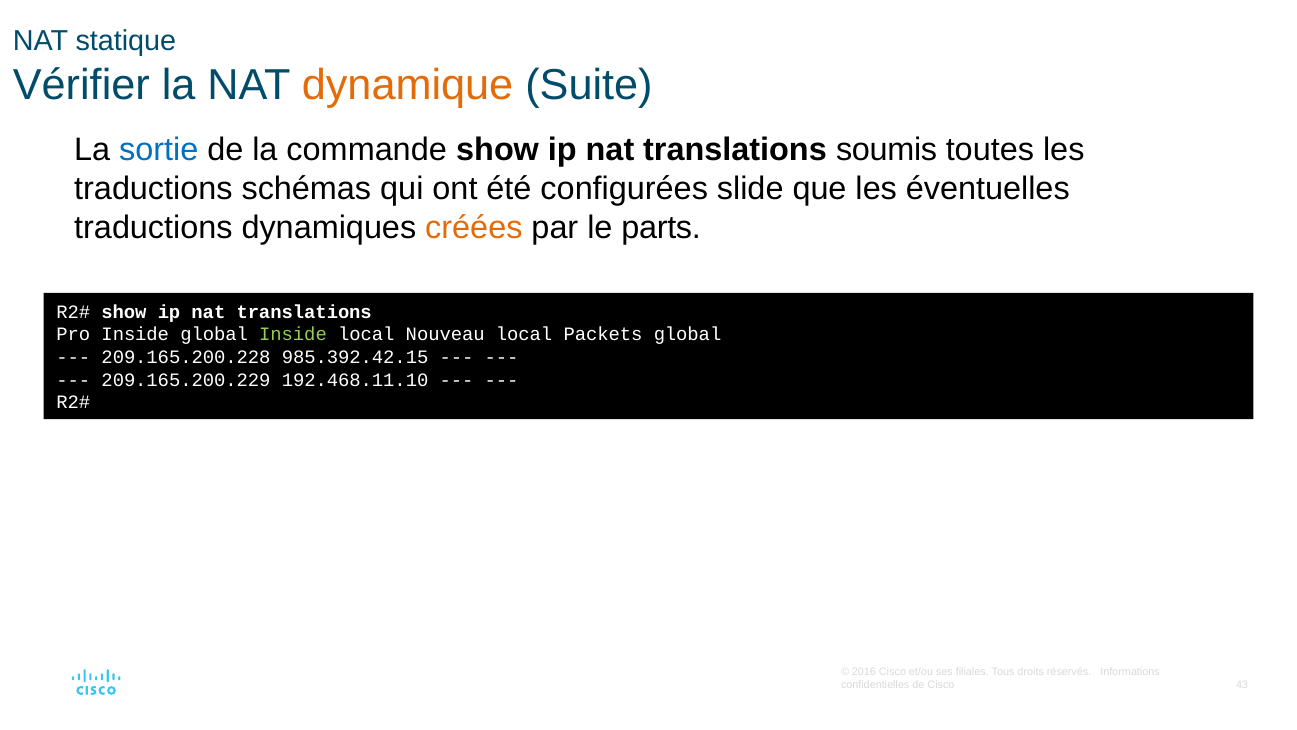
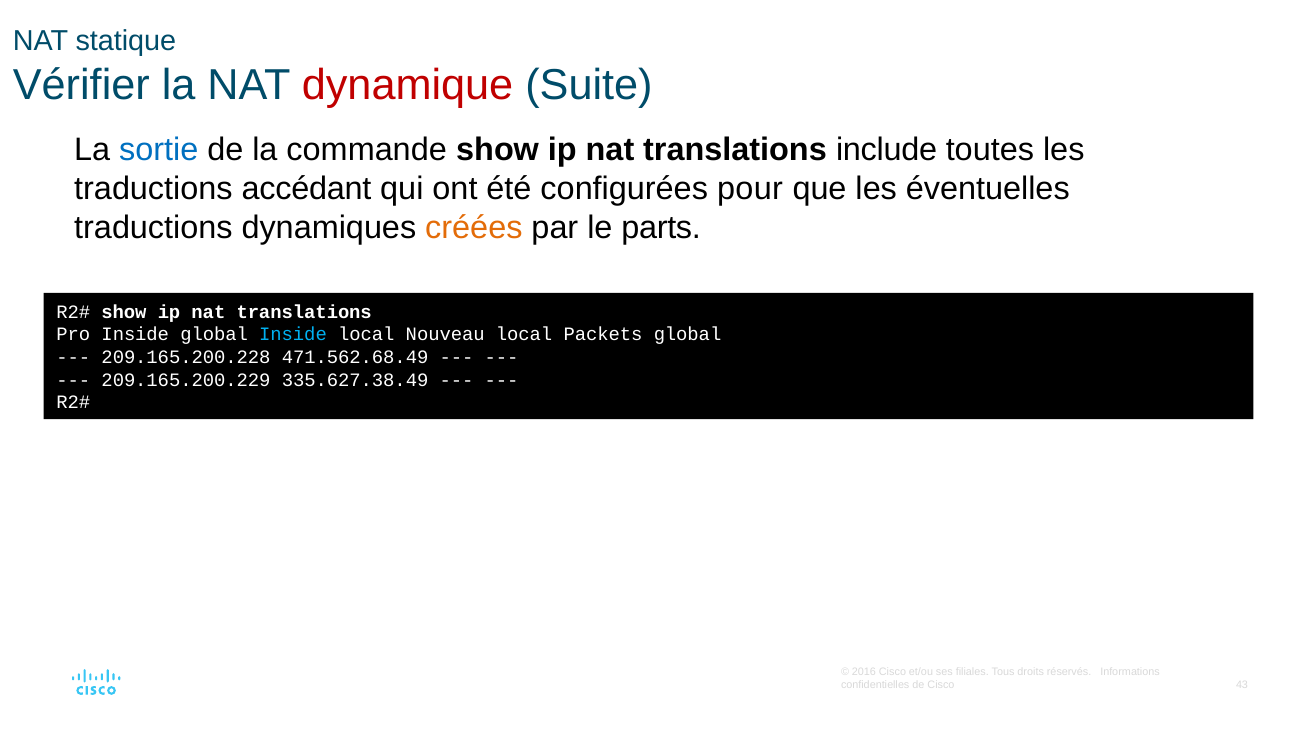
dynamique colour: orange -> red
soumis: soumis -> include
schémas: schémas -> accédant
slide: slide -> pour
Inside at (293, 334) colour: light green -> light blue
985.392.42.15: 985.392.42.15 -> 471.562.68.49
192.468.11.10: 192.468.11.10 -> 335.627.38.49
